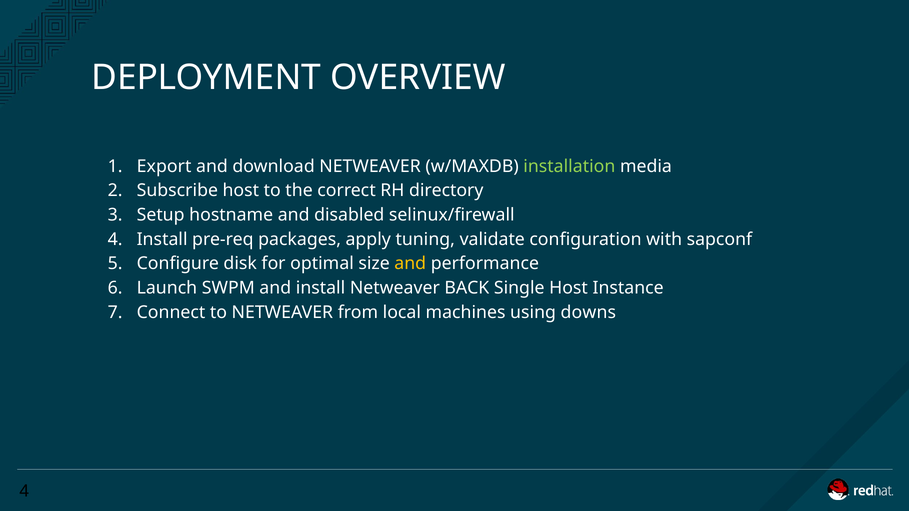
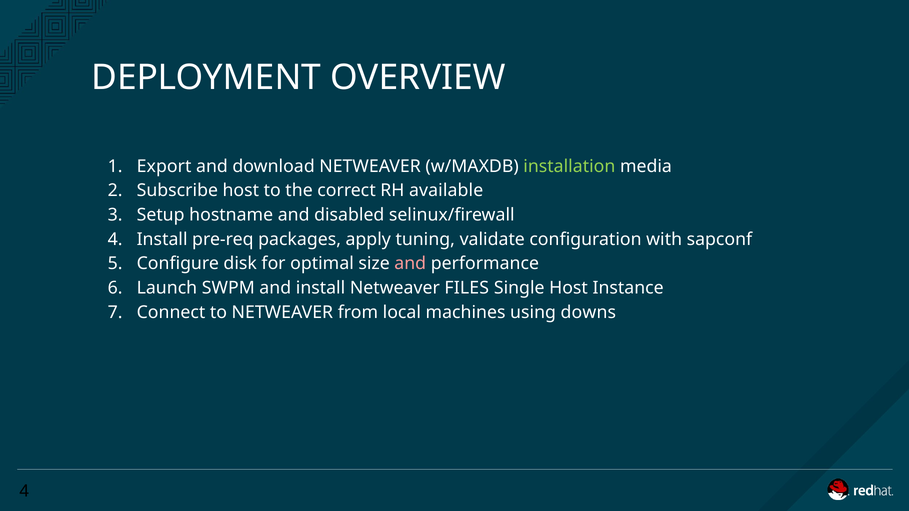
directory: directory -> available
and at (410, 264) colour: yellow -> pink
BACK: BACK -> FILES
